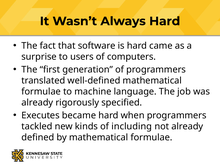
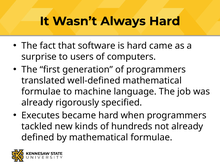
including: including -> hundreds
